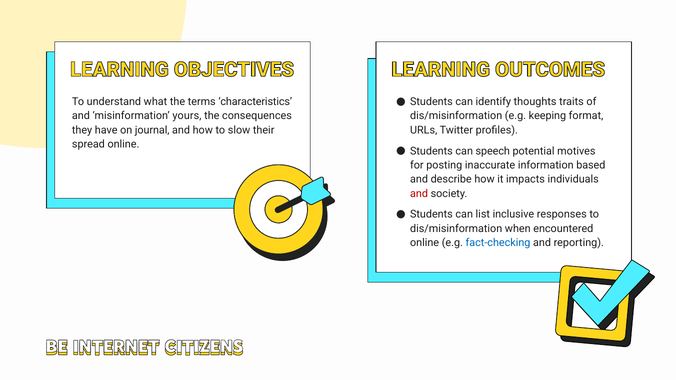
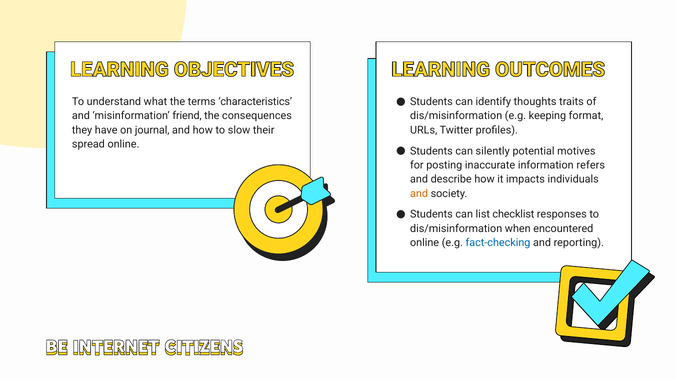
yours: yours -> friend
speech: speech -> silently
based: based -> refers
and at (419, 194) colour: red -> orange
inclusive: inclusive -> checklist
